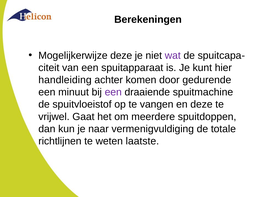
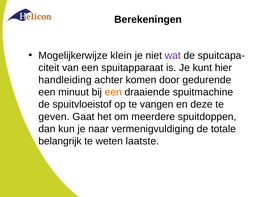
Mogelijkerwijze deze: deze -> klein
een at (113, 92) colour: purple -> orange
vrijwel: vrijwel -> geven
richtlijnen: richtlijnen -> belangrijk
